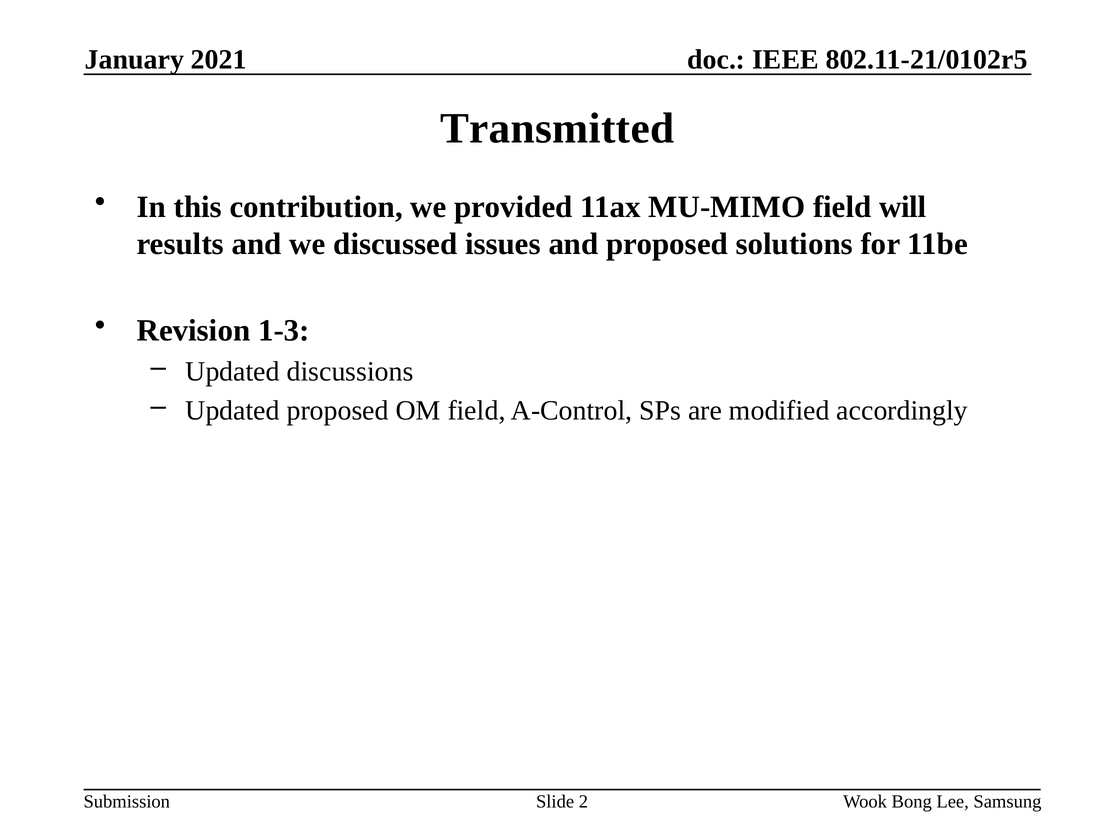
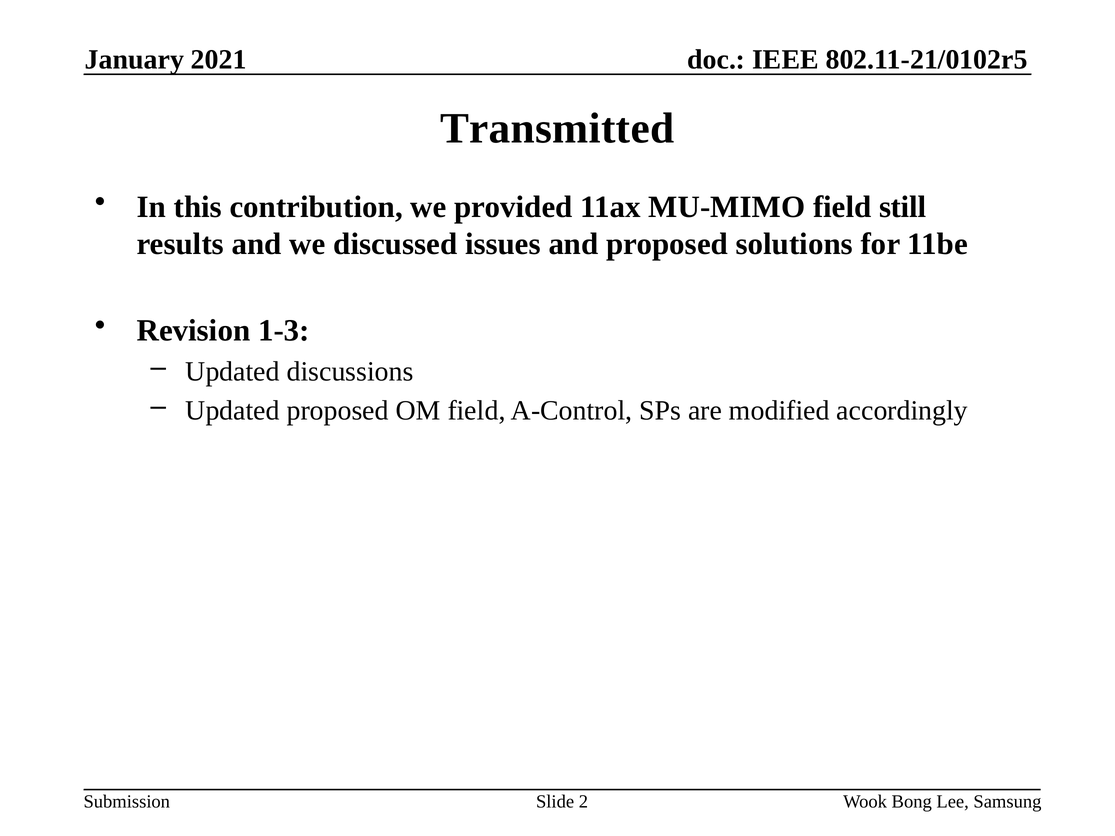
will: will -> still
